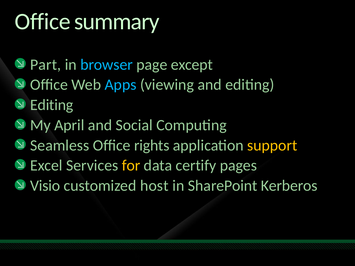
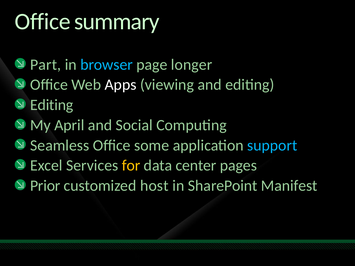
except: except -> longer
Apps colour: light blue -> white
rights: rights -> some
support colour: yellow -> light blue
certify: certify -> center
Visio: Visio -> Prior
Kerberos: Kerberos -> Manifest
